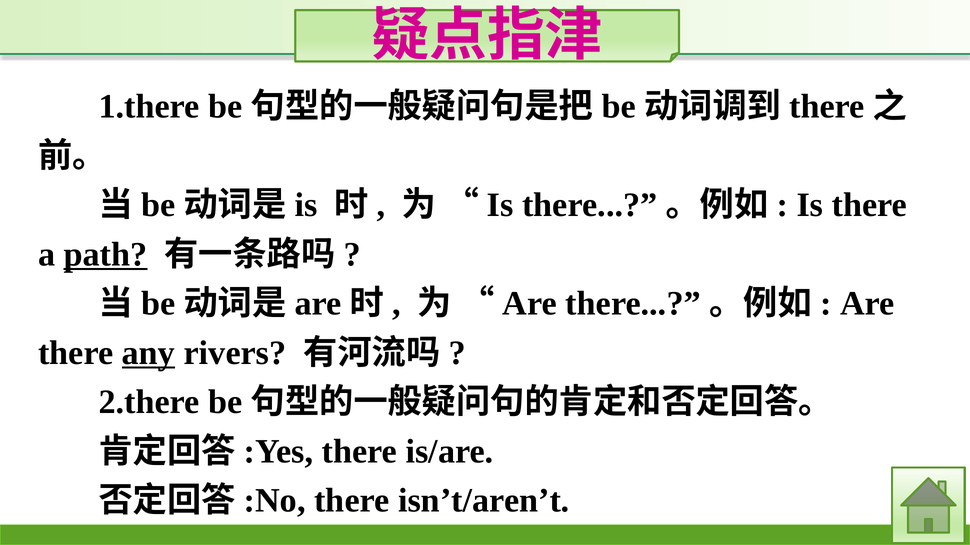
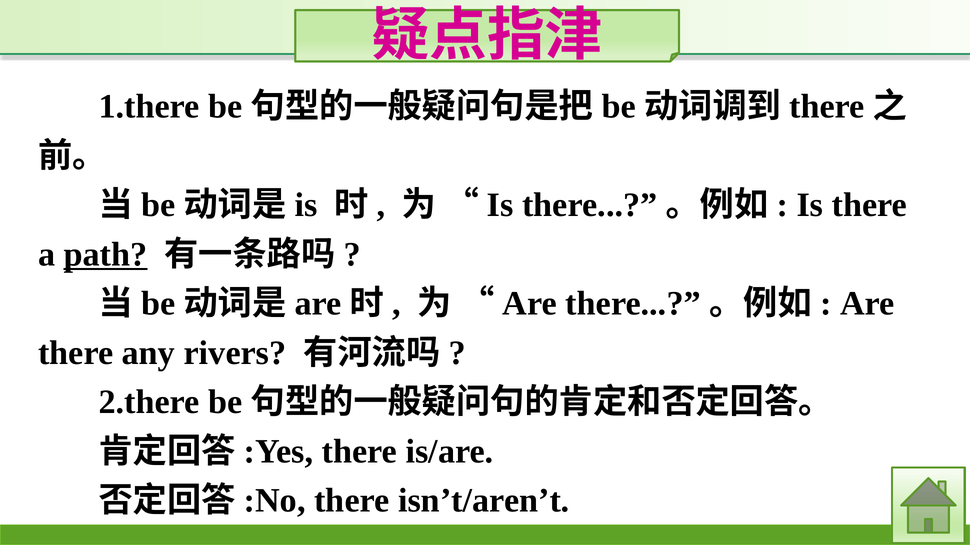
any underline: present -> none
